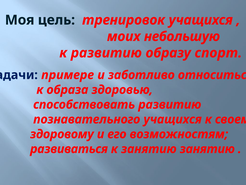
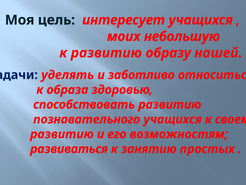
тренировок: тренировок -> интересует
спорт: спорт -> нашей
примере: примере -> уделять
здоровому at (62, 134): здоровому -> развитию
занятию занятию: занятию -> простых
